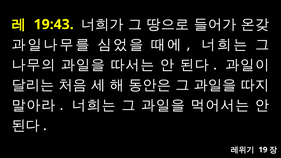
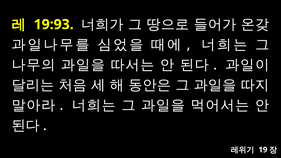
19:43: 19:43 -> 19:93
